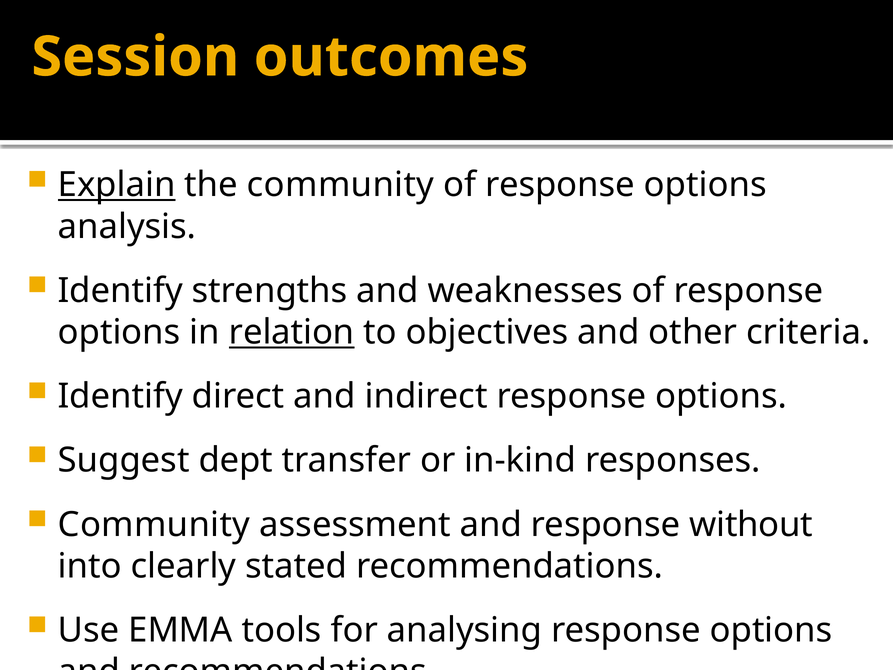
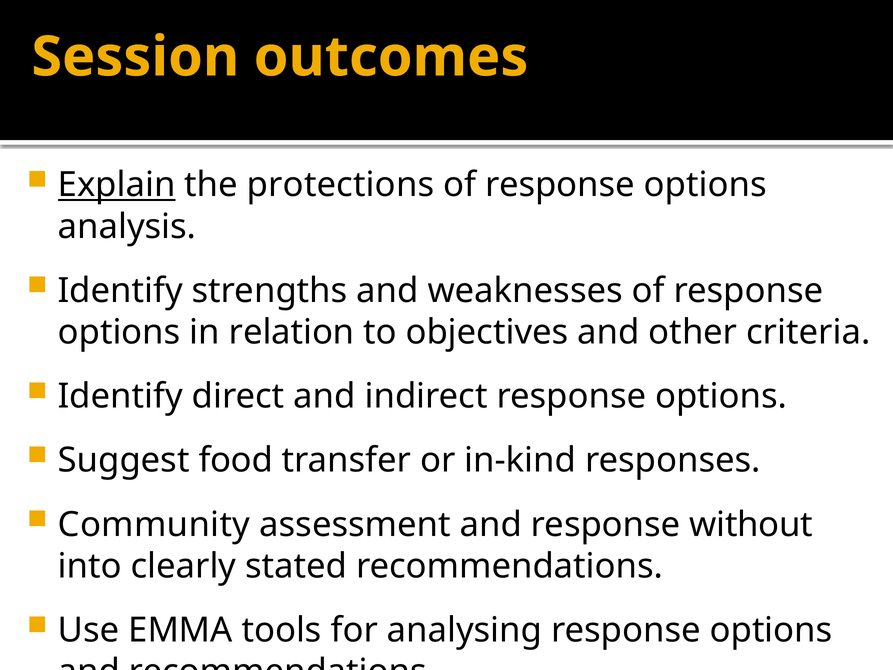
the community: community -> protections
relation underline: present -> none
dept: dept -> food
